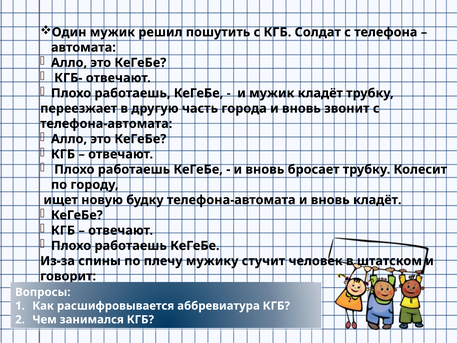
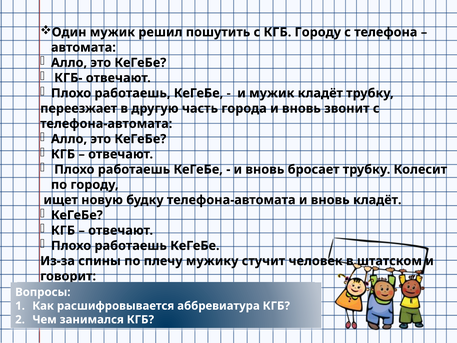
КГБ Солдат: Солдат -> Городу
